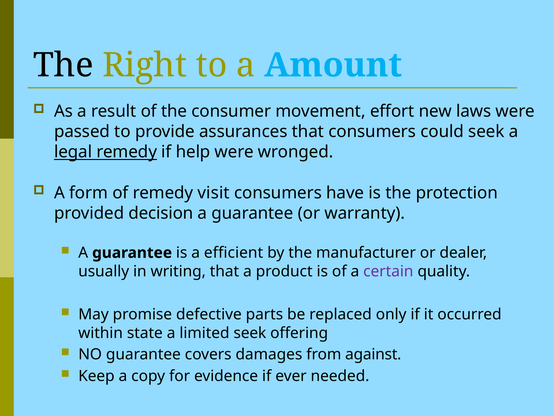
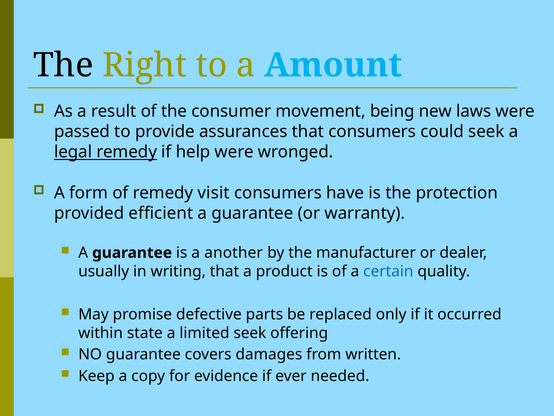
effort: effort -> being
decision: decision -> efficient
efficient: efficient -> another
certain colour: purple -> blue
against: against -> written
